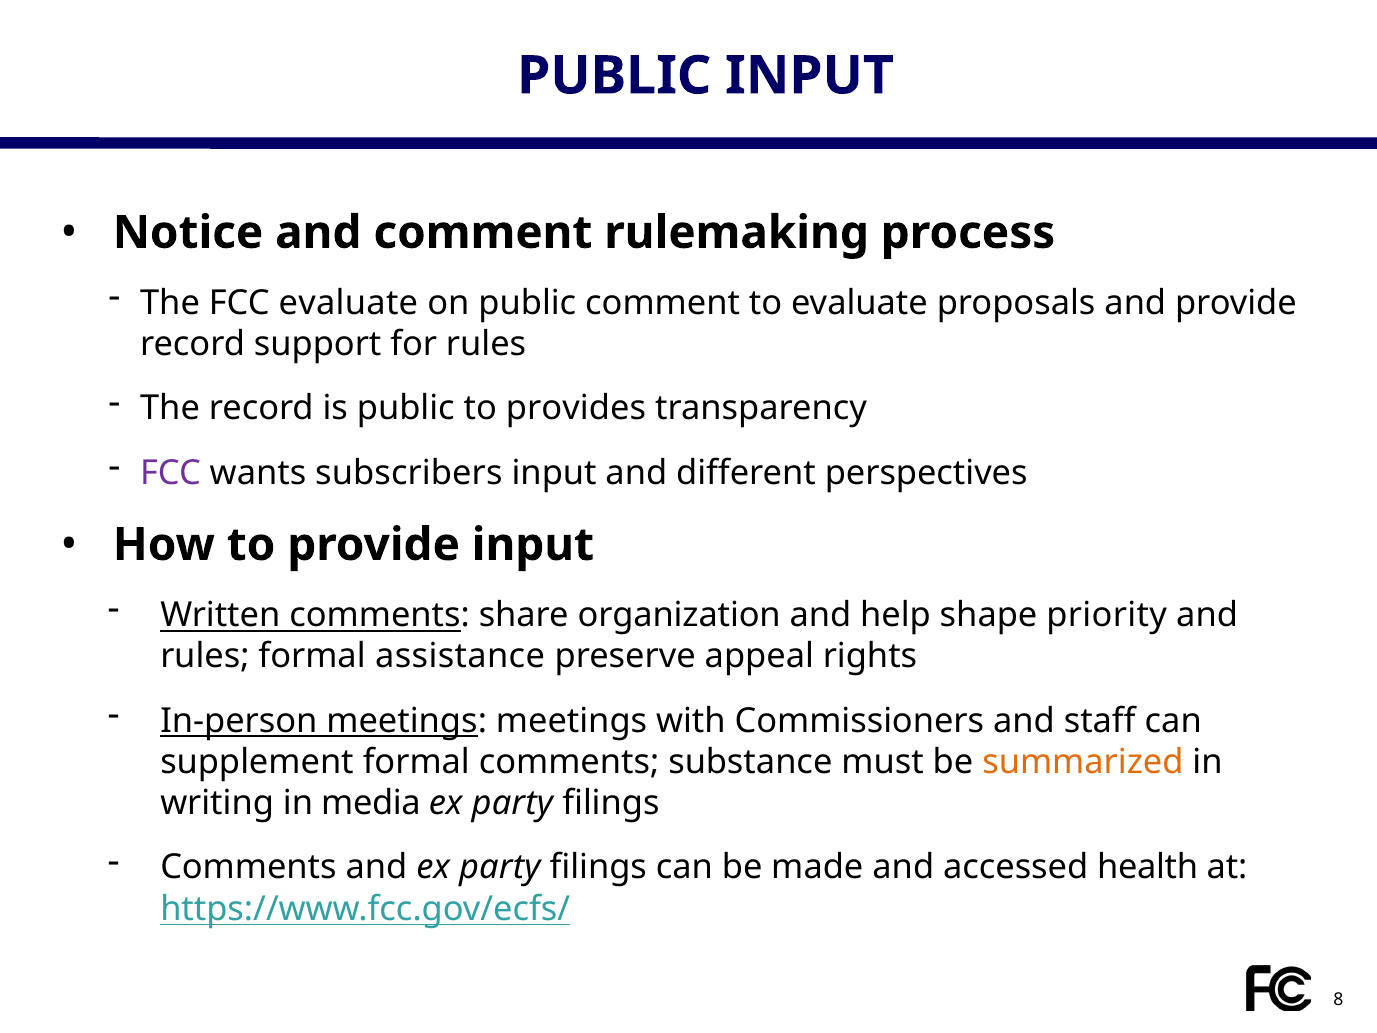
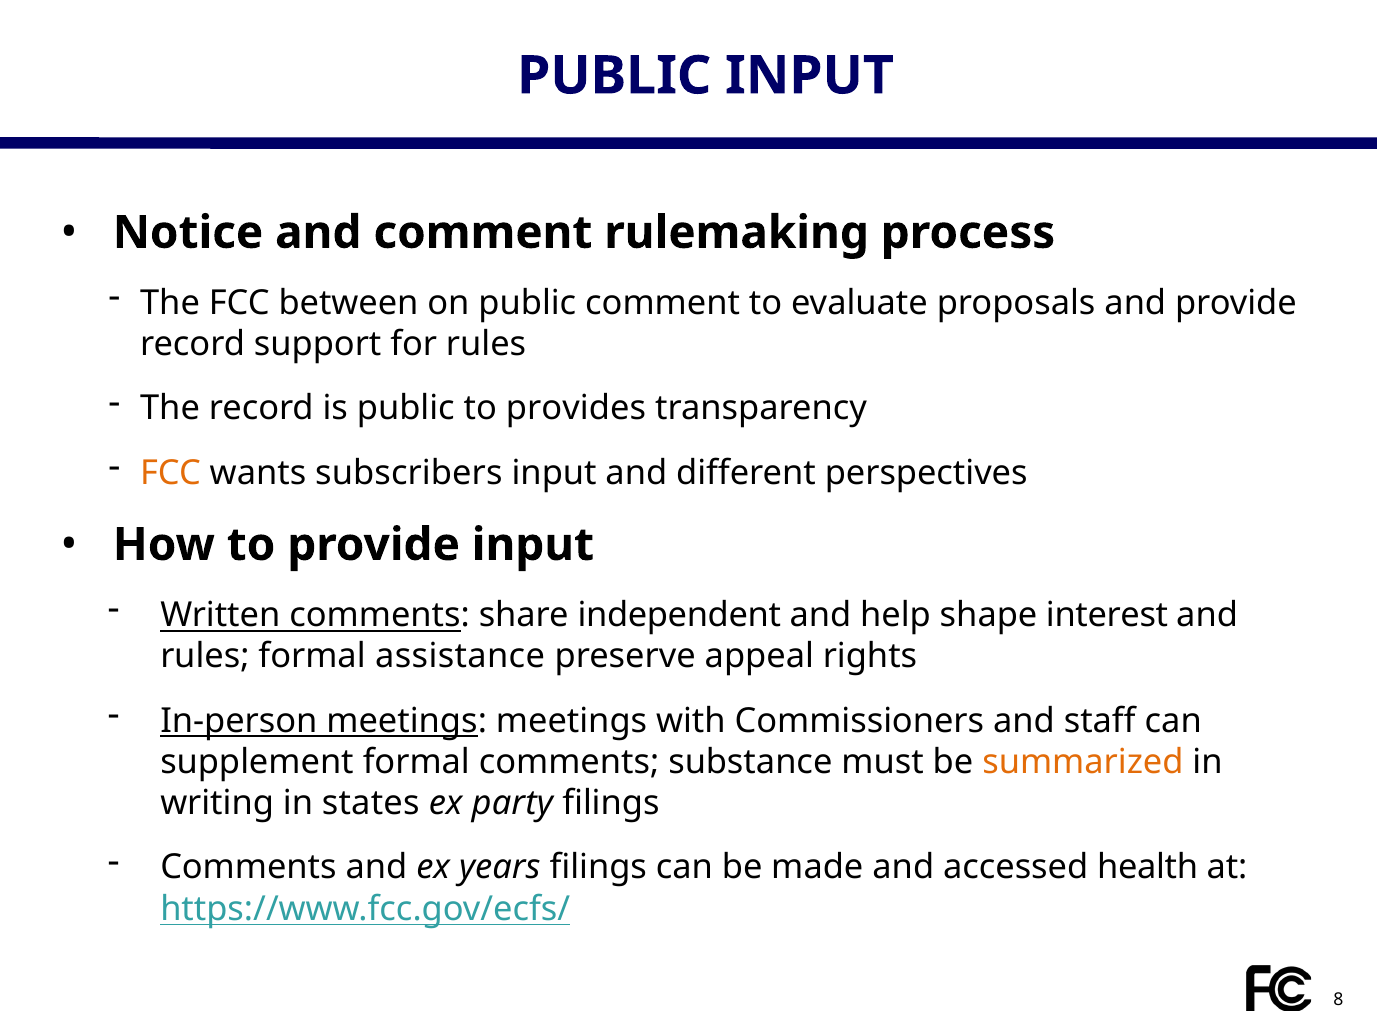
FCC evaluate: evaluate -> between
FCC at (171, 473) colour: purple -> orange
organization: organization -> independent
priority: priority -> interest
media: media -> states
and ex party: party -> years
